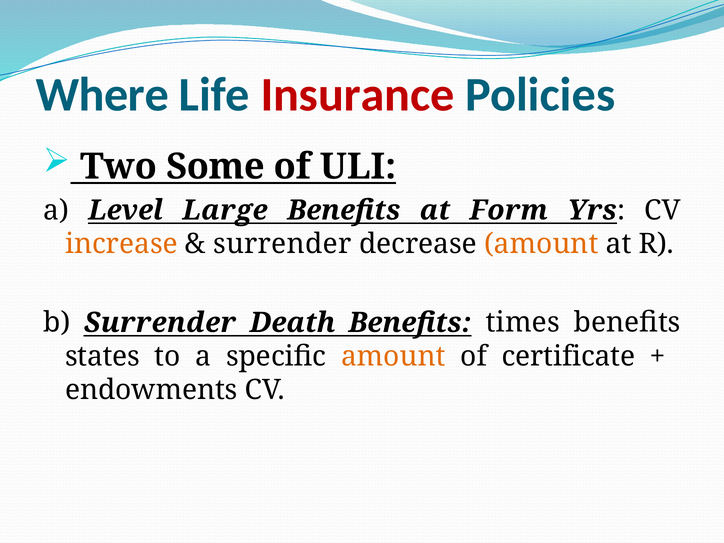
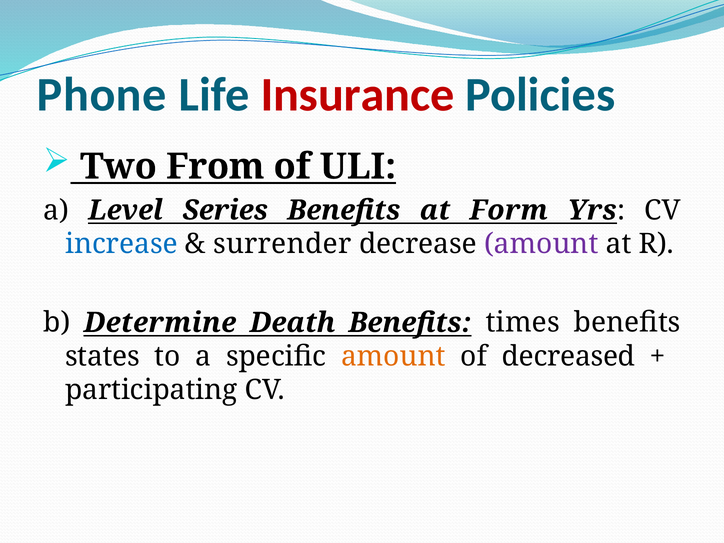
Where: Where -> Phone
Some: Some -> From
Large: Large -> Series
increase colour: orange -> blue
amount at (541, 244) colour: orange -> purple
b Surrender: Surrender -> Determine
certificate: certificate -> decreased
endowments: endowments -> participating
